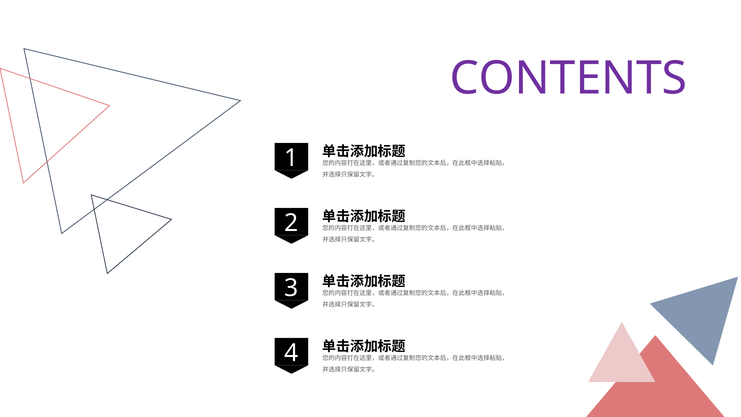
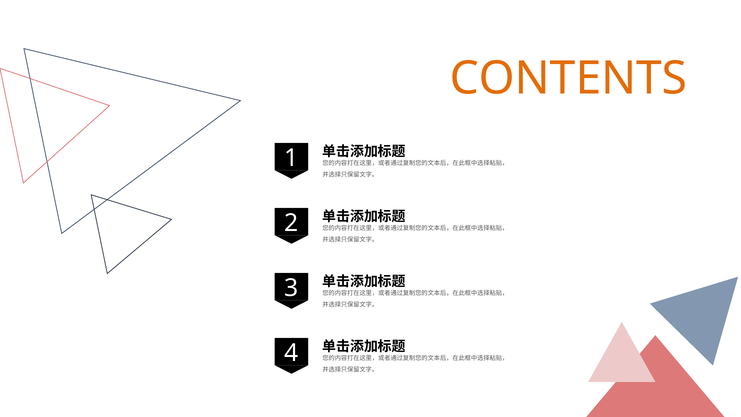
CONTENTS colour: purple -> orange
